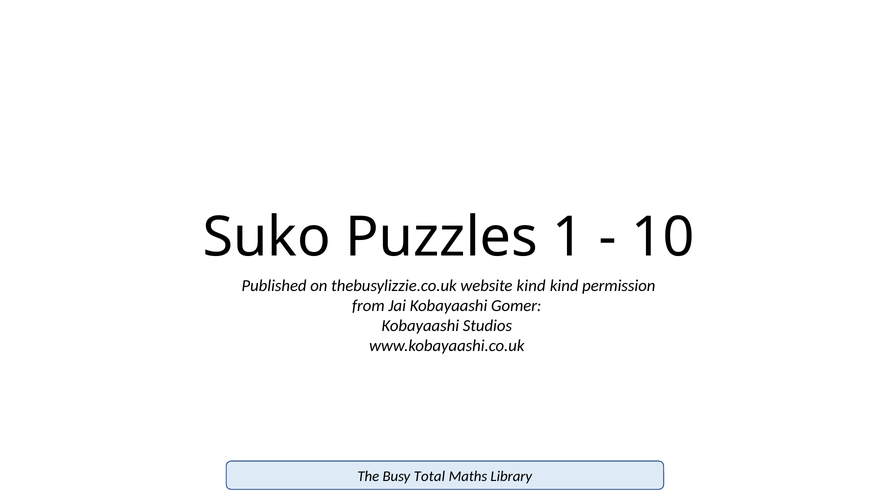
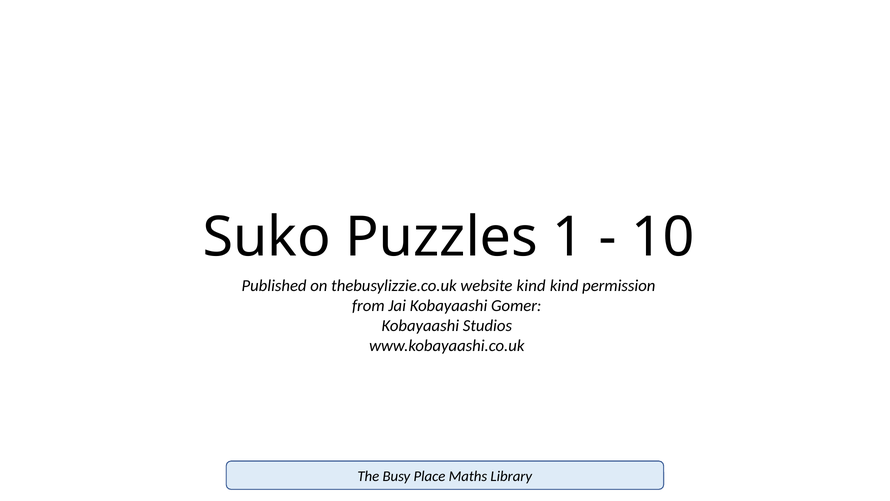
Total: Total -> Place
